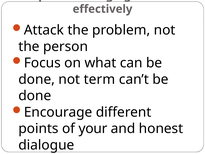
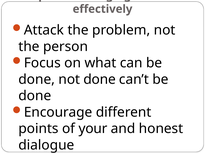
not term: term -> done
